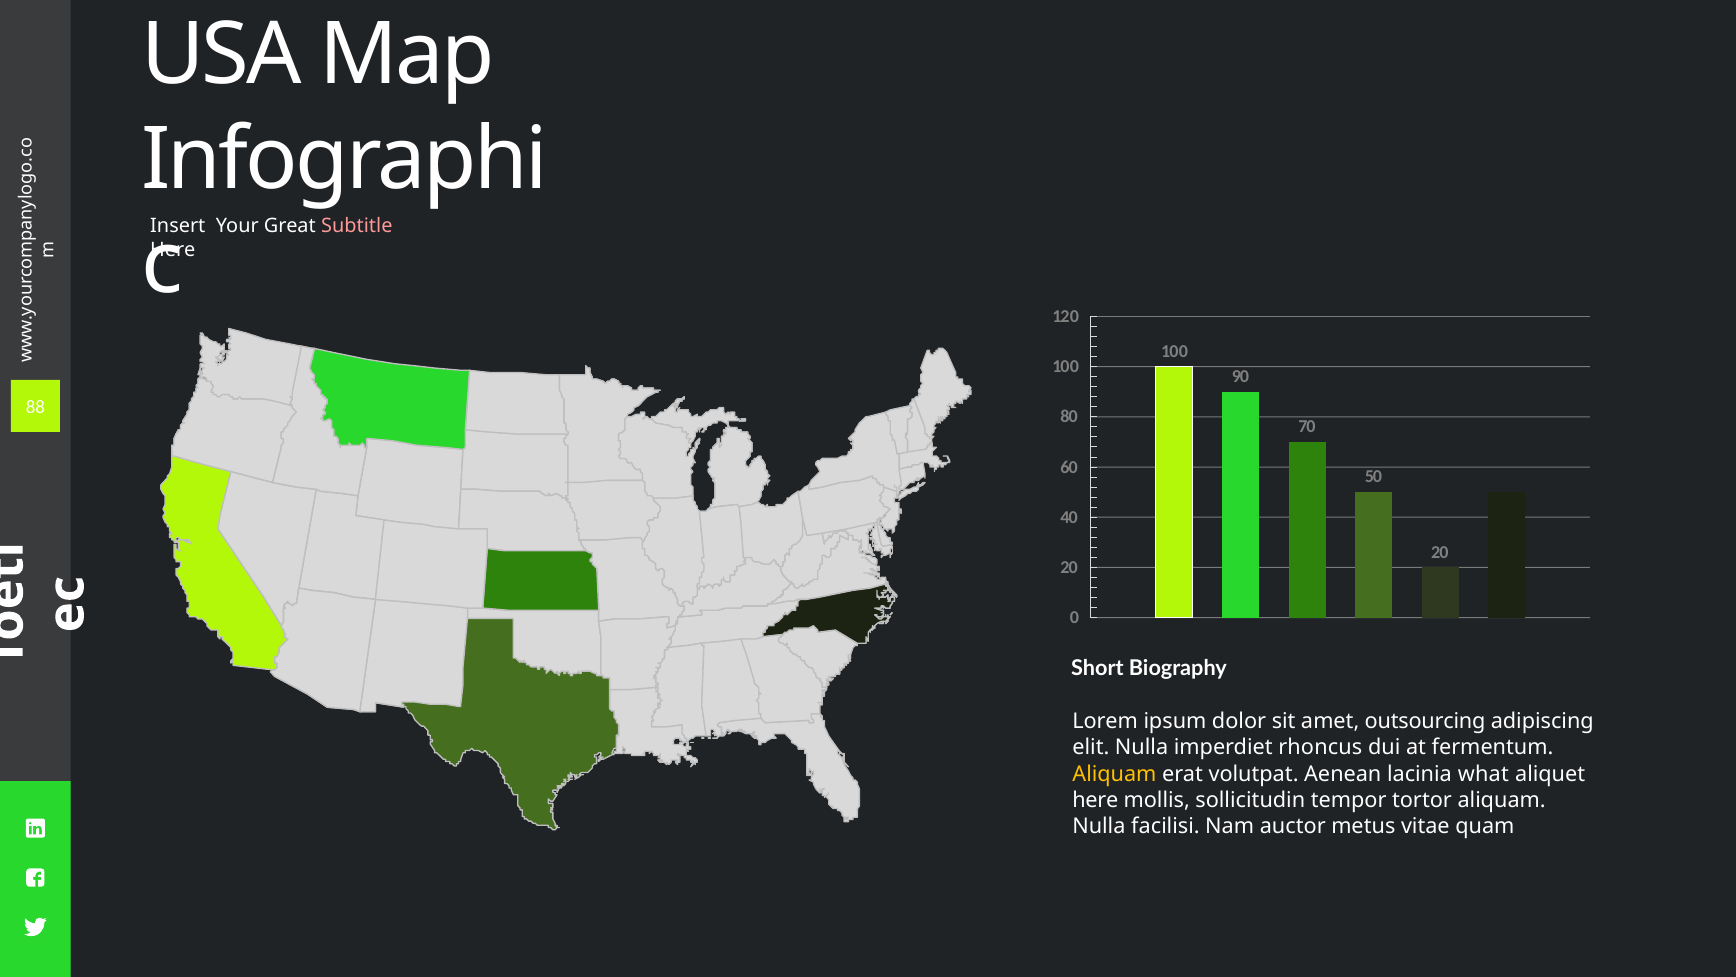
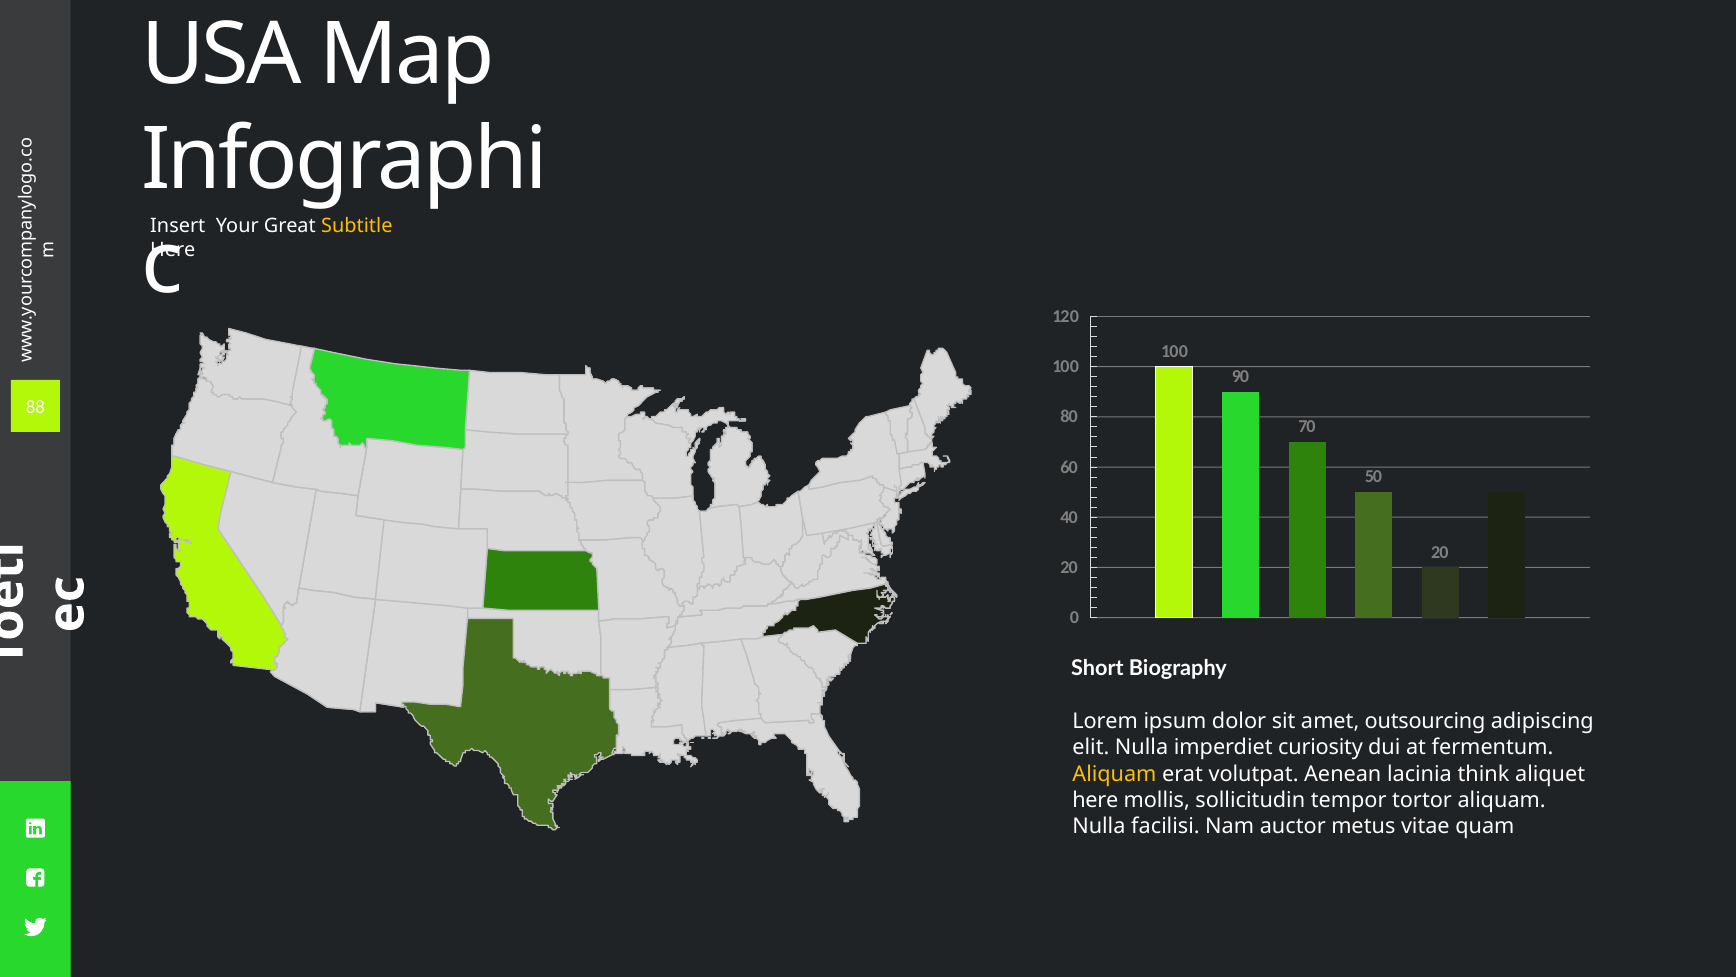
Subtitle colour: pink -> yellow
rhoncus: rhoncus -> curiosity
what: what -> think
